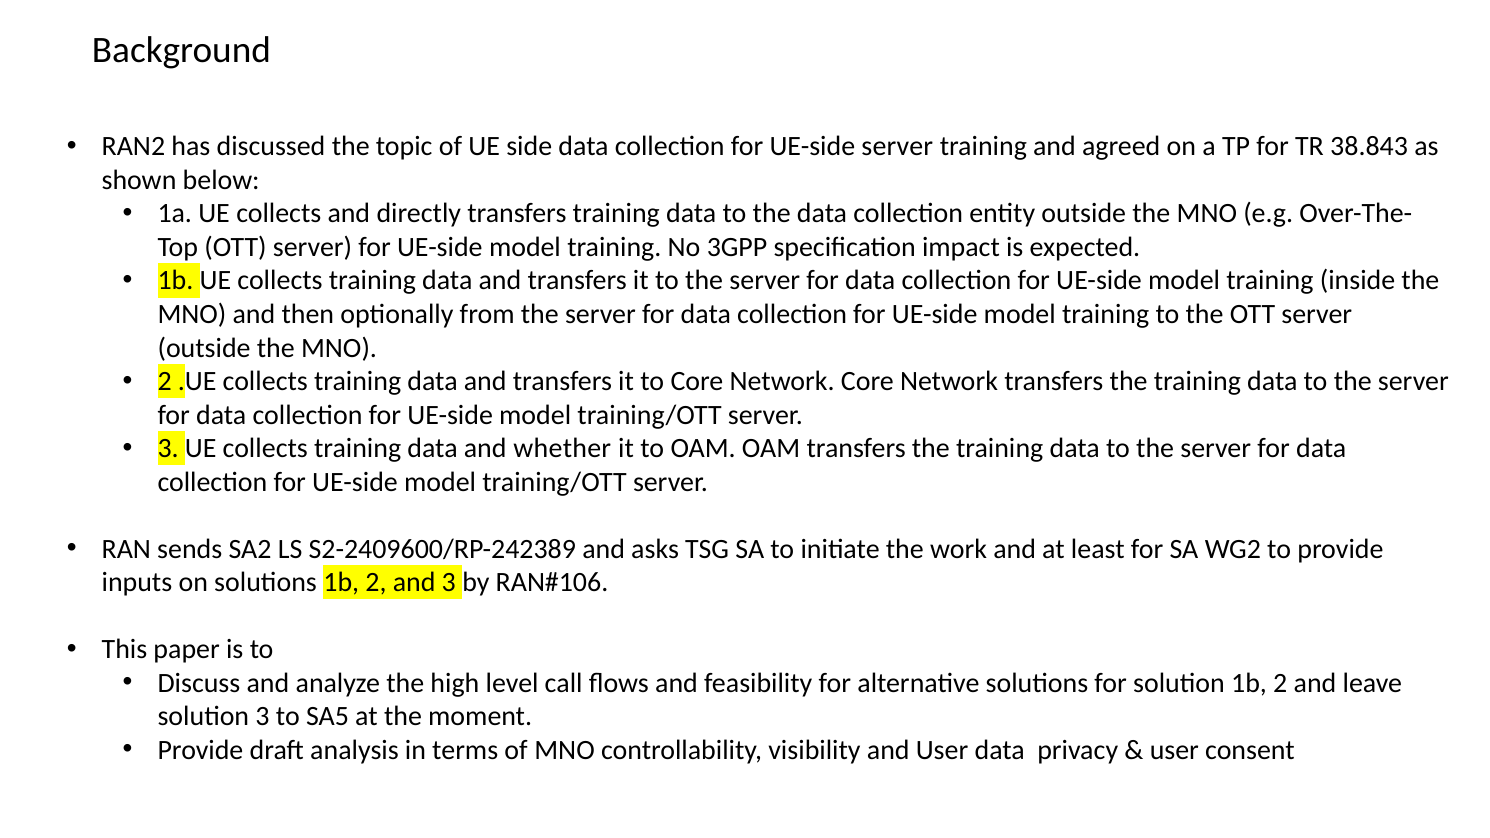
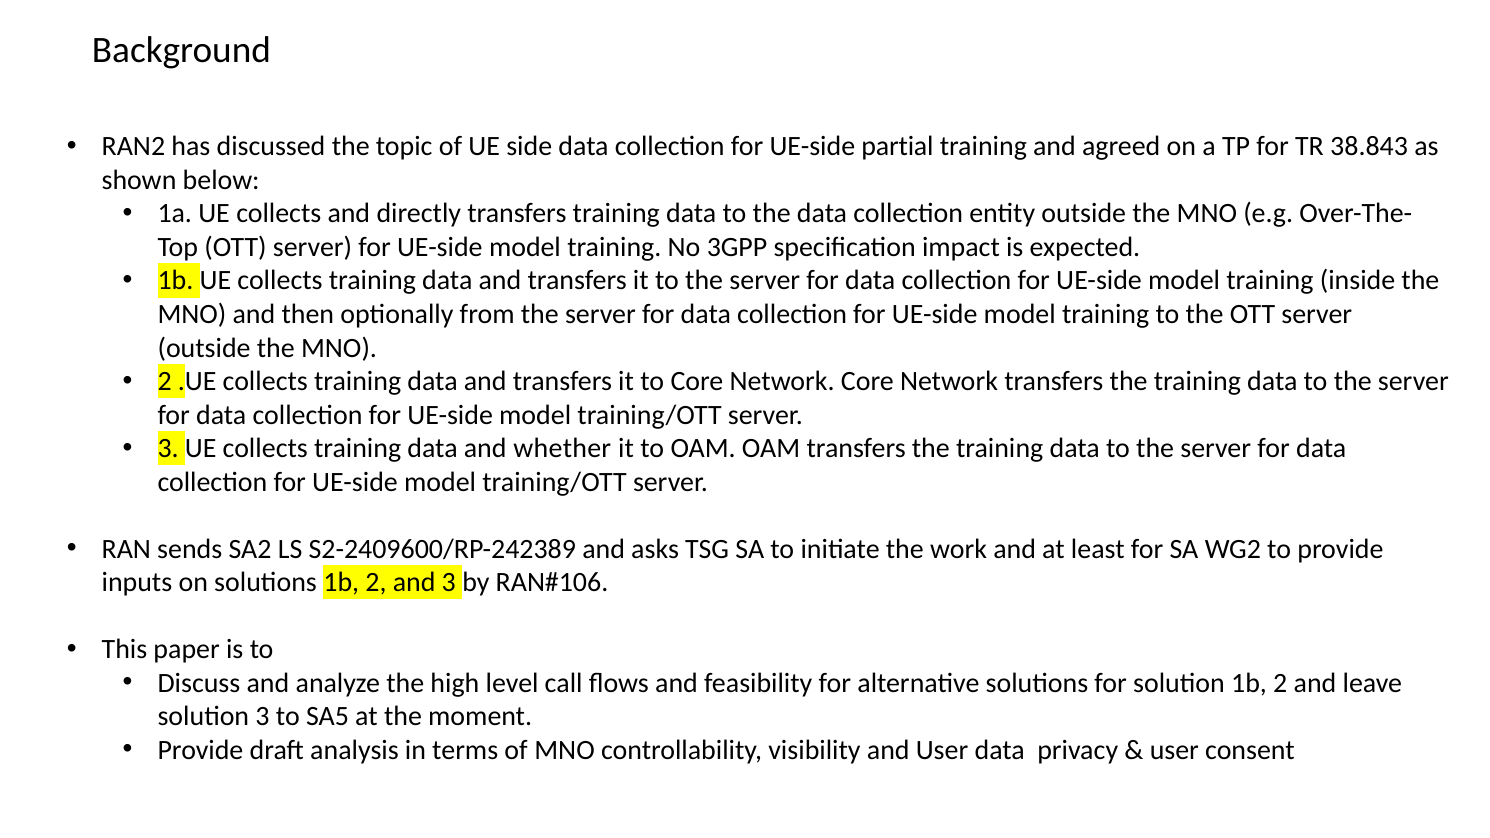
UE-side server: server -> partial
